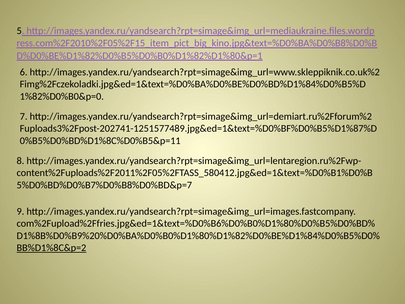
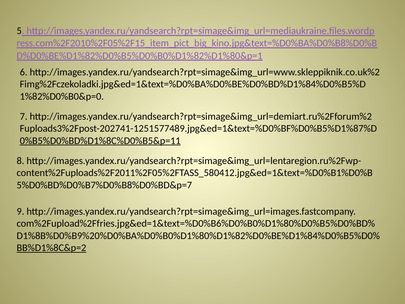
0%B5%D0%BD%D1%8C%D0%B5&p=11 underline: none -> present
